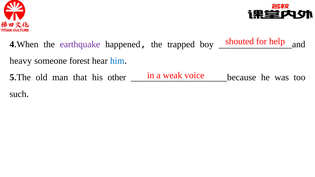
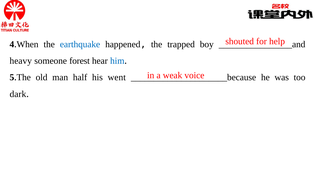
earthquake colour: purple -> blue
that: that -> half
other: other -> went
such: such -> dark
